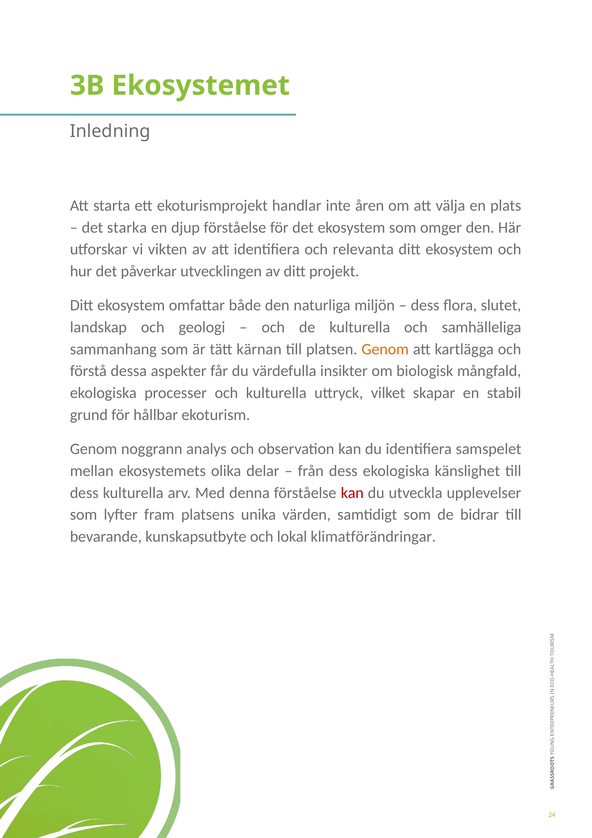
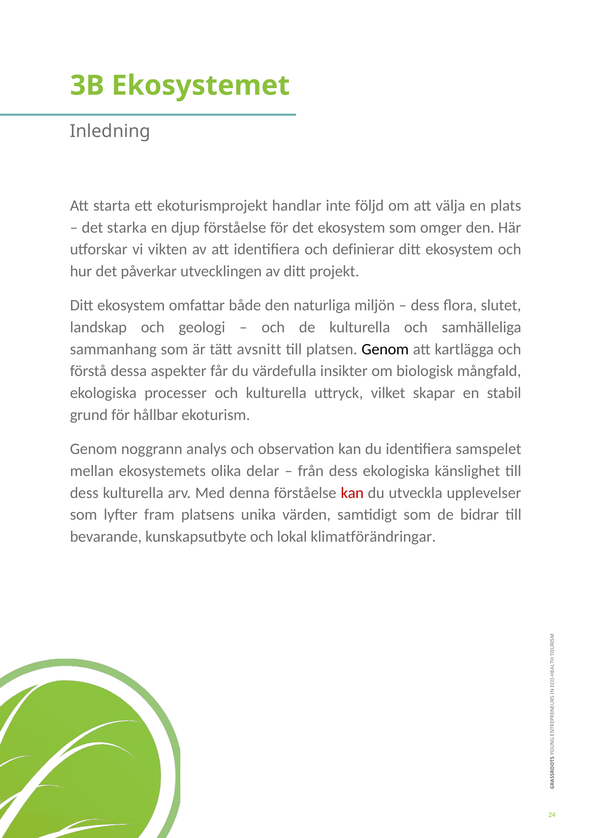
åren: åren -> följd
relevanta: relevanta -> definierar
kärnan: kärnan -> avsnitt
Genom at (385, 349) colour: orange -> black
